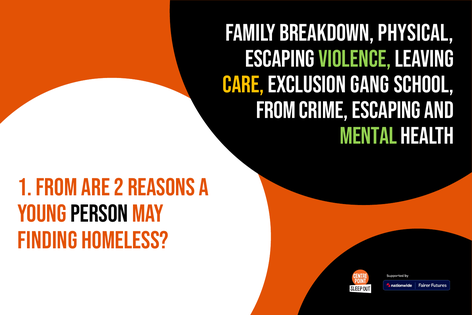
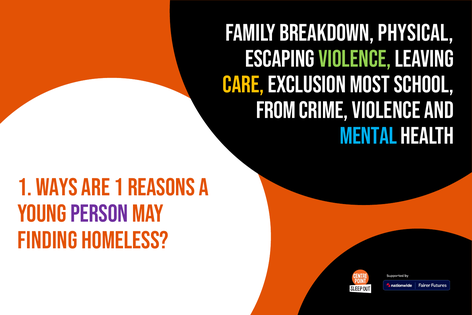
gang: gang -> most
crime escaping: escaping -> violence
mental colour: light green -> light blue
1 From: From -> Ways
are 2: 2 -> 1
person colour: black -> purple
